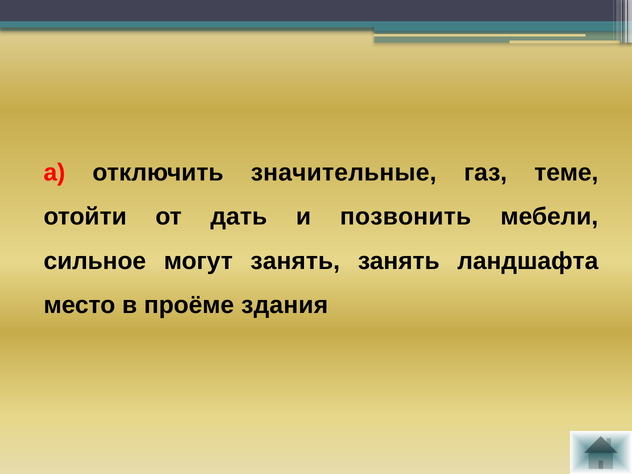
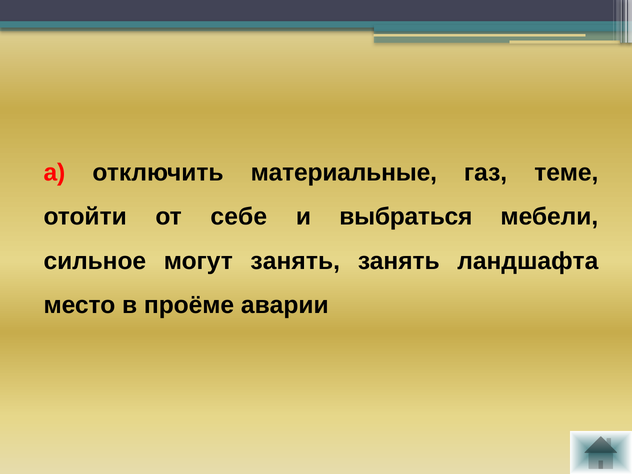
значительные: значительные -> материальные
дать: дать -> себе
позвонить: позвонить -> выбраться
здания: здания -> аварии
